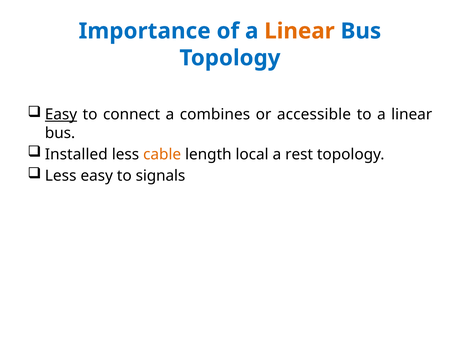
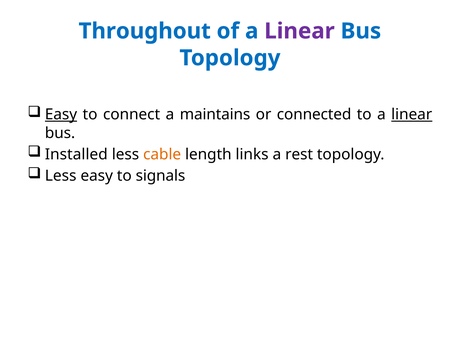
Importance: Importance -> Throughout
Linear at (299, 31) colour: orange -> purple
combines: combines -> maintains
accessible: accessible -> connected
linear at (412, 115) underline: none -> present
local: local -> links
